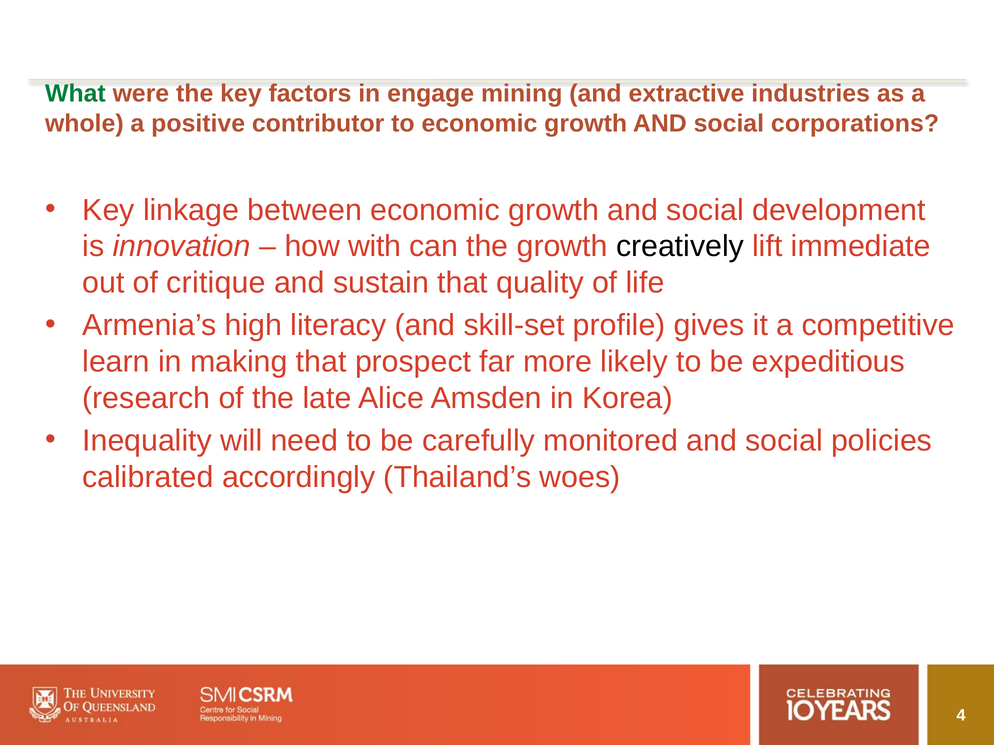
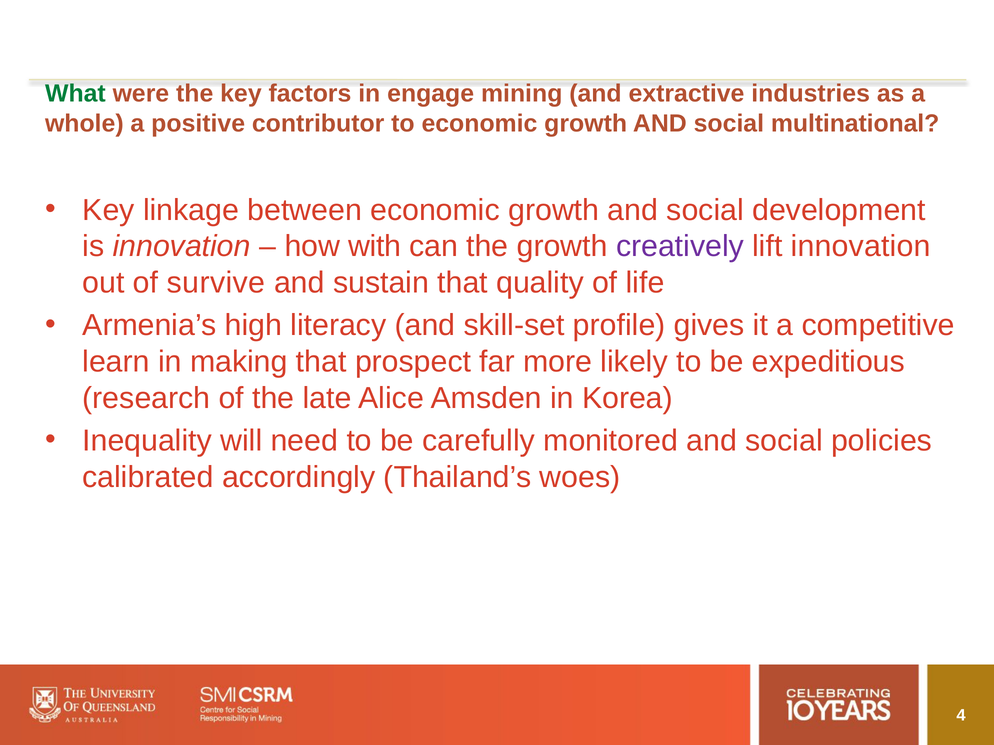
corporations: corporations -> multinational
creatively colour: black -> purple
lift immediate: immediate -> innovation
critique: critique -> survive
